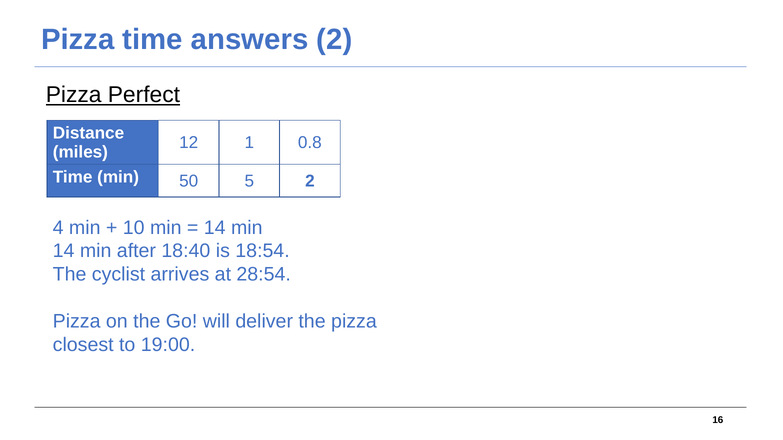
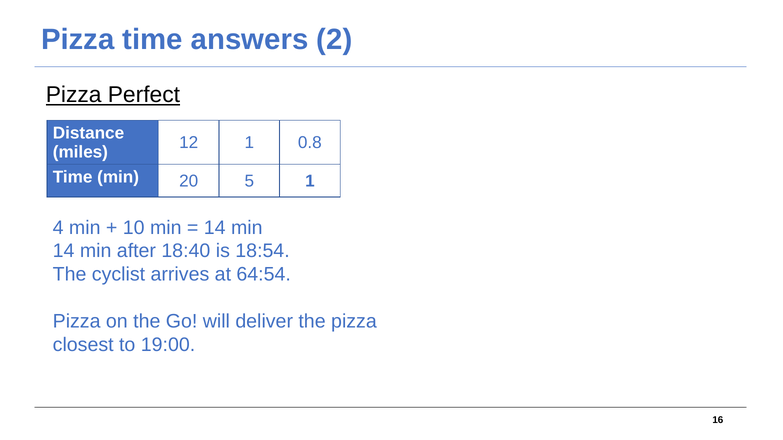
50: 50 -> 20
5 2: 2 -> 1
28:54: 28:54 -> 64:54
